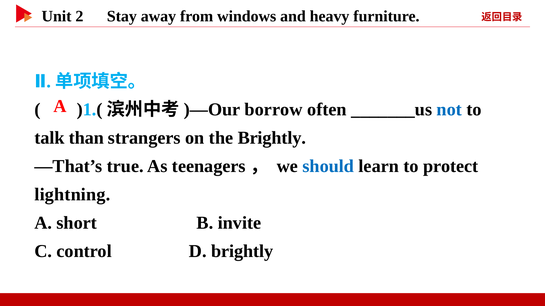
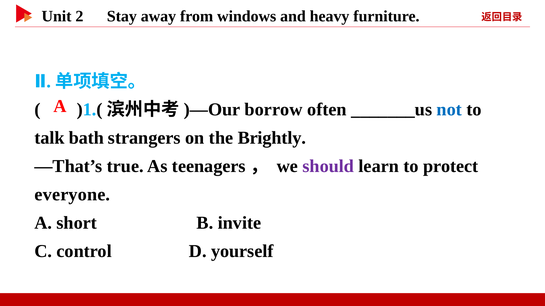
than: than -> bath
should colour: blue -> purple
lightning: lightning -> everyone
D brightly: brightly -> yourself
